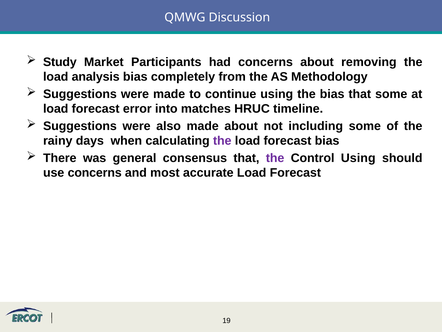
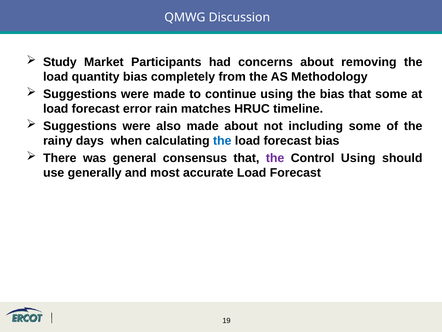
analysis: analysis -> quantity
into: into -> rain
the at (222, 141) colour: purple -> blue
use concerns: concerns -> generally
